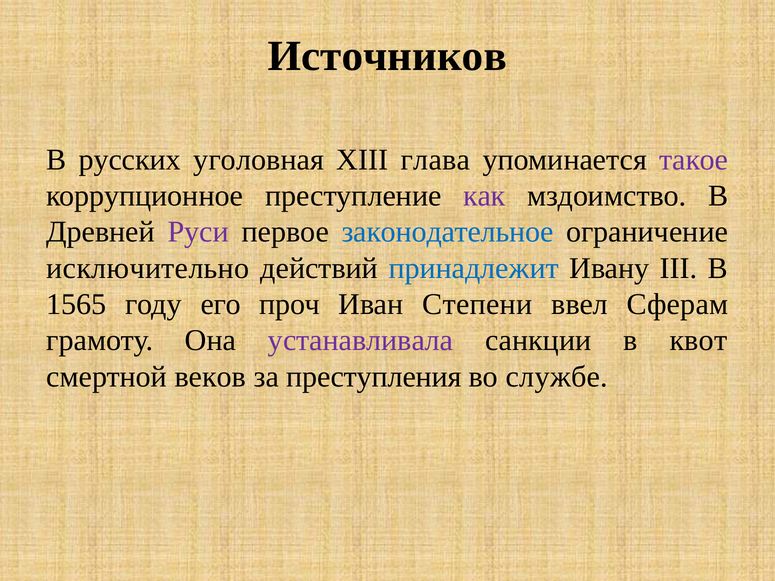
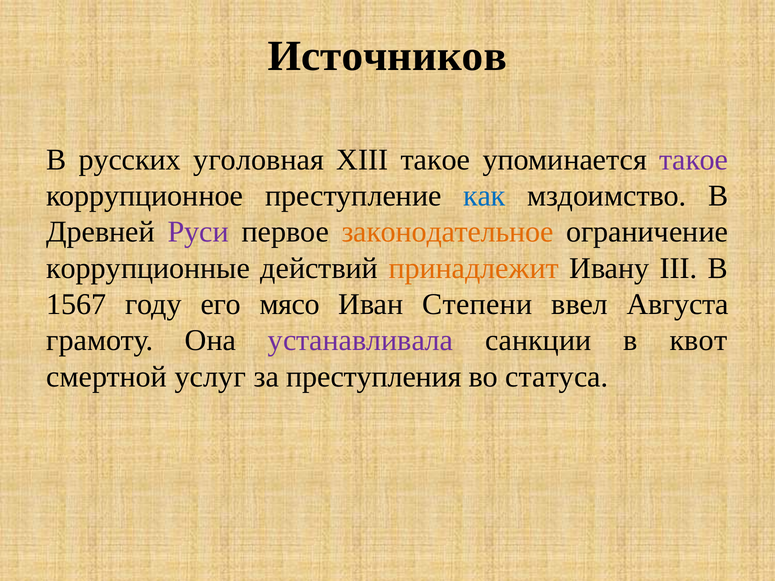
XIII глава: глава -> такое
как colour: purple -> blue
законодательное colour: blue -> orange
исключительно: исключительно -> коррупционные
принадлежит colour: blue -> orange
1565: 1565 -> 1567
проч: проч -> мясо
Сферам: Сферам -> Августа
веков: веков -> услуг
службе: службе -> статуса
